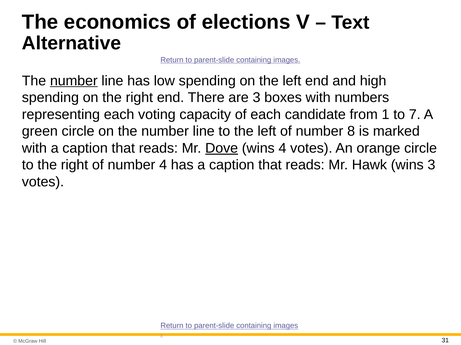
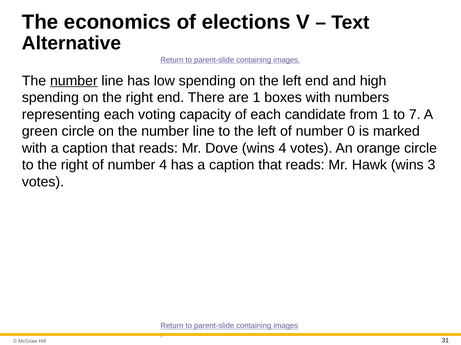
are 3: 3 -> 1
8: 8 -> 0
Dove underline: present -> none
